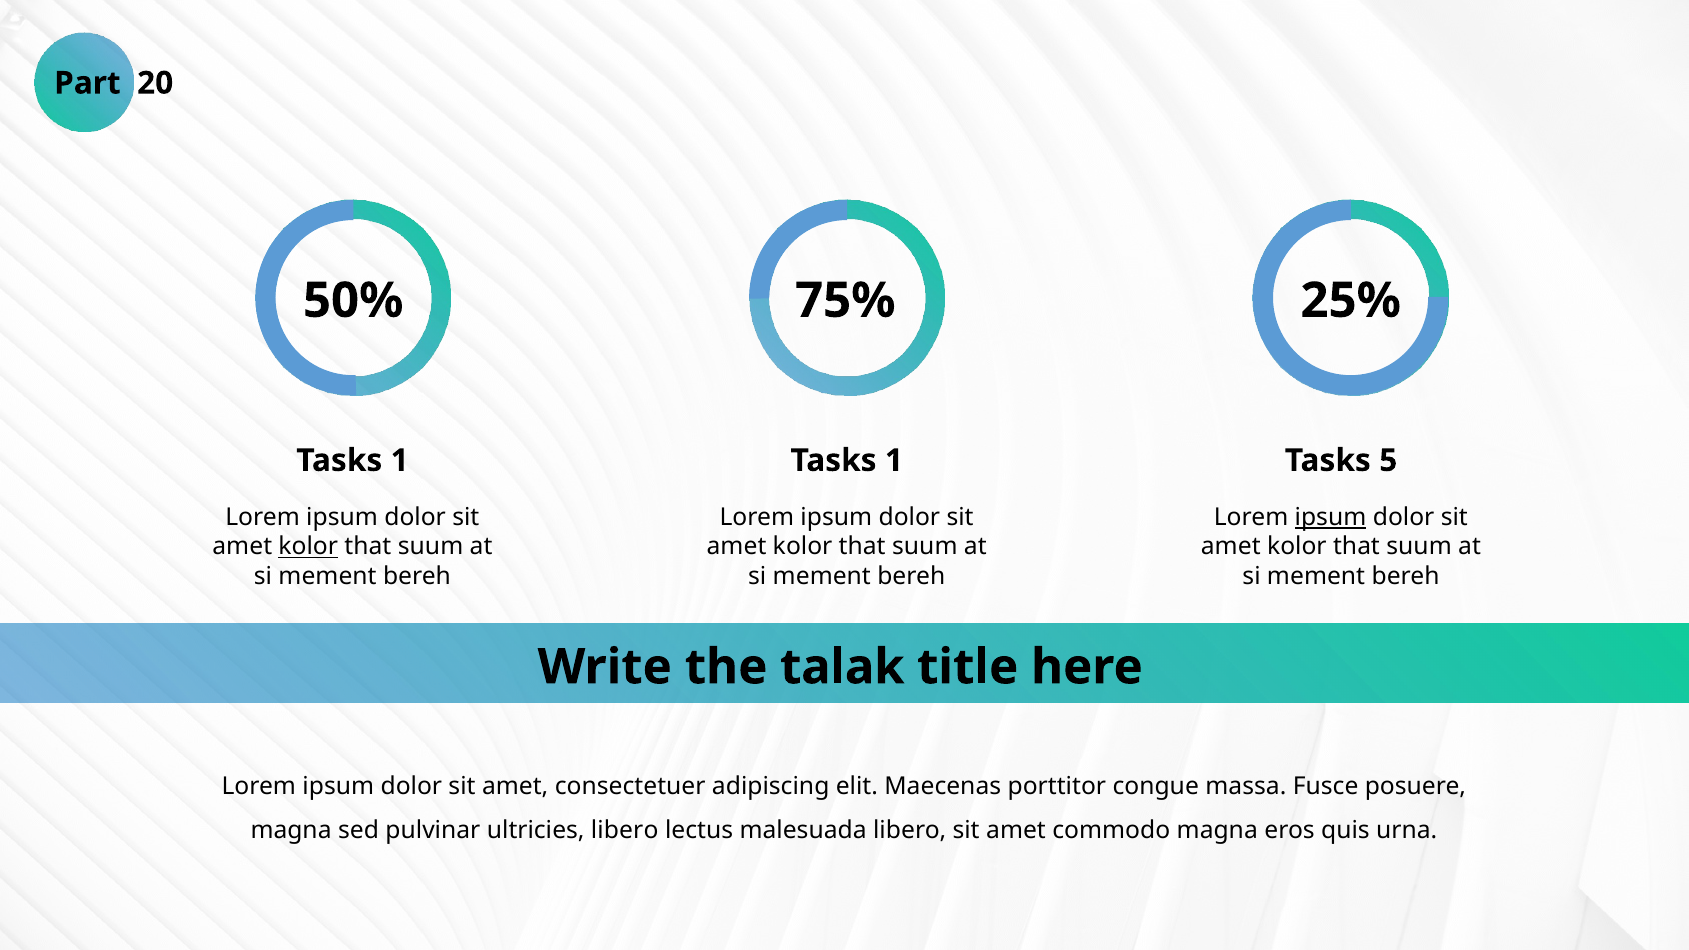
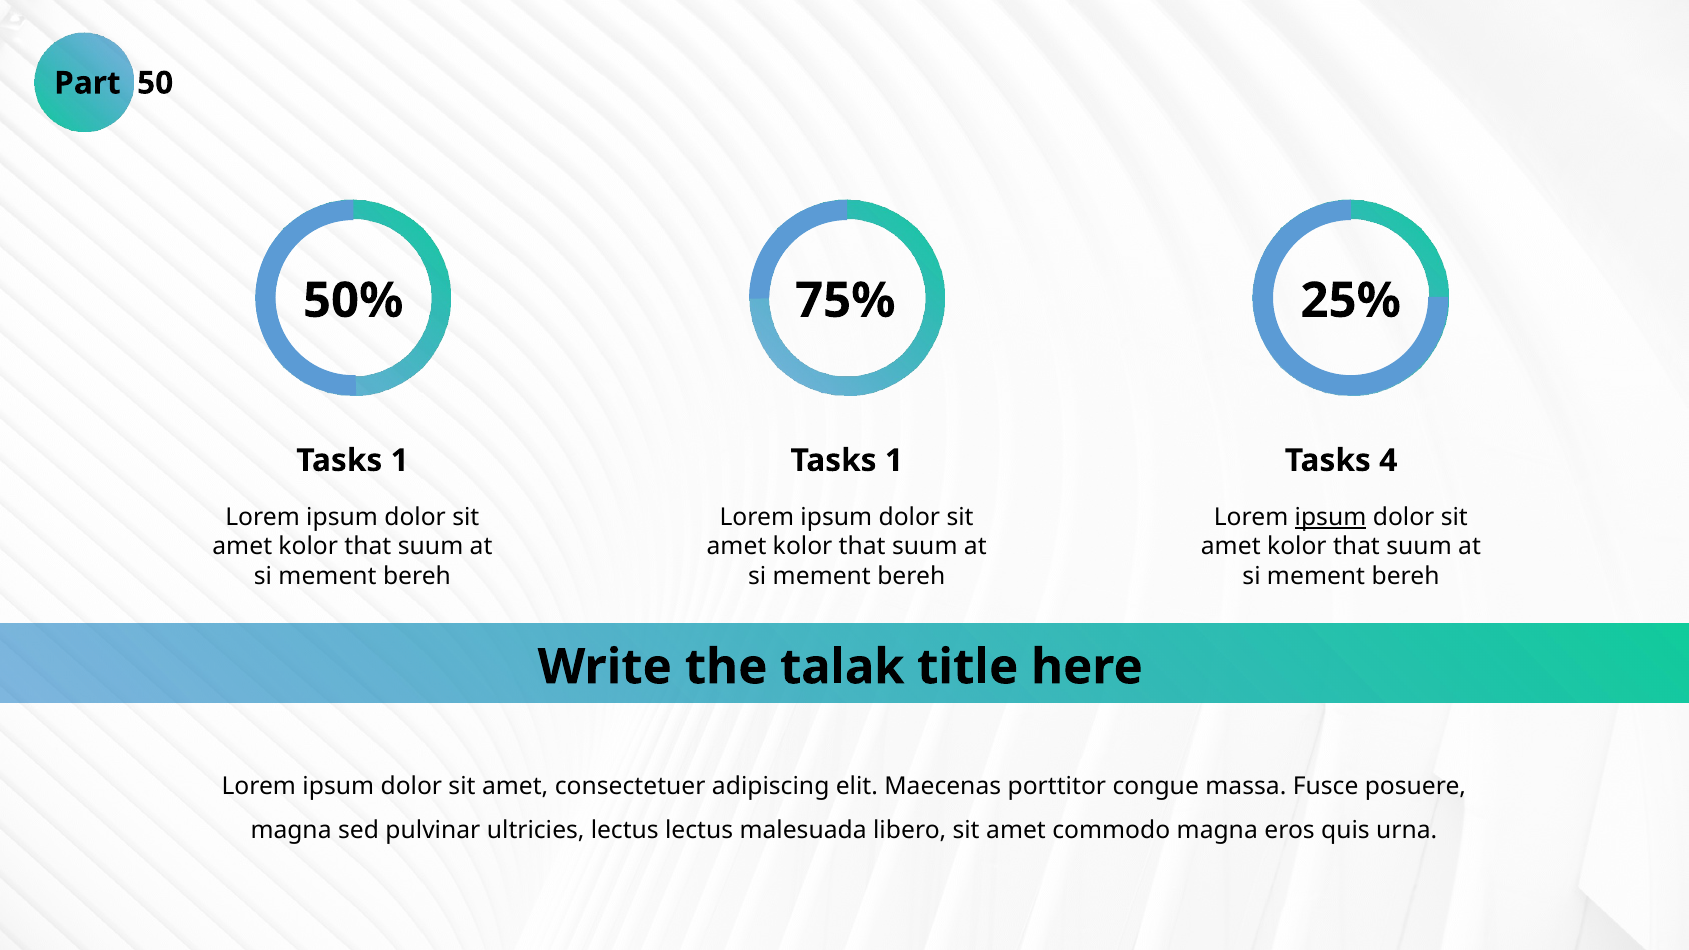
20: 20 -> 50
5: 5 -> 4
kolor at (308, 547) underline: present -> none
ultricies libero: libero -> lectus
